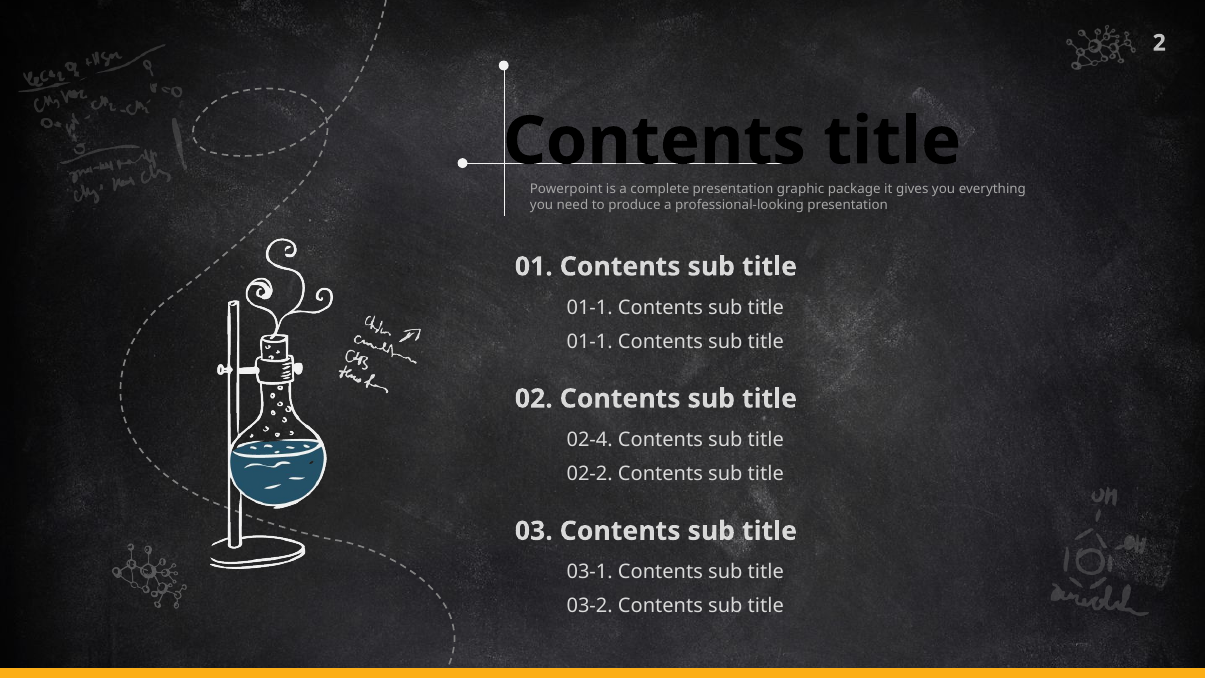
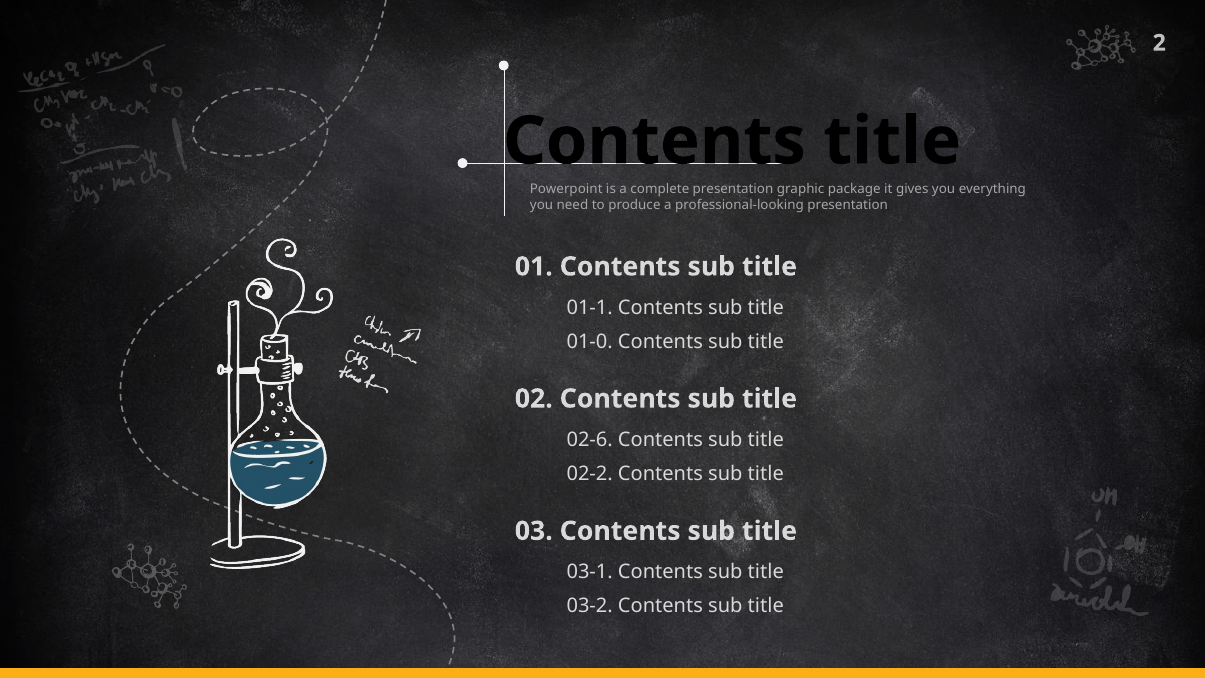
01-1 at (590, 341): 01-1 -> 01-0
02-4: 02-4 -> 02-6
